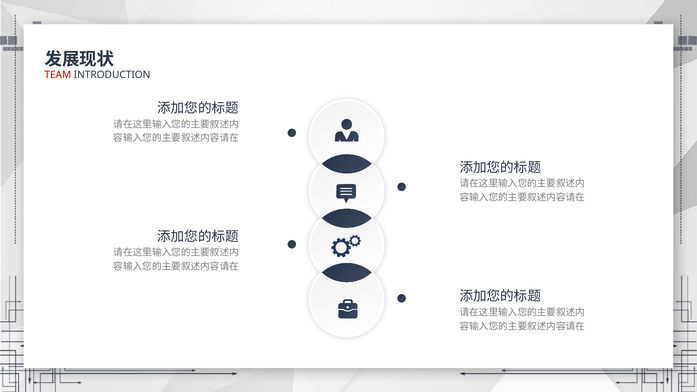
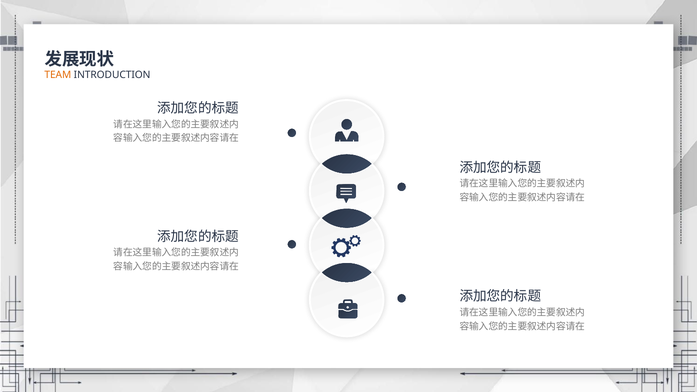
TEAM colour: red -> orange
